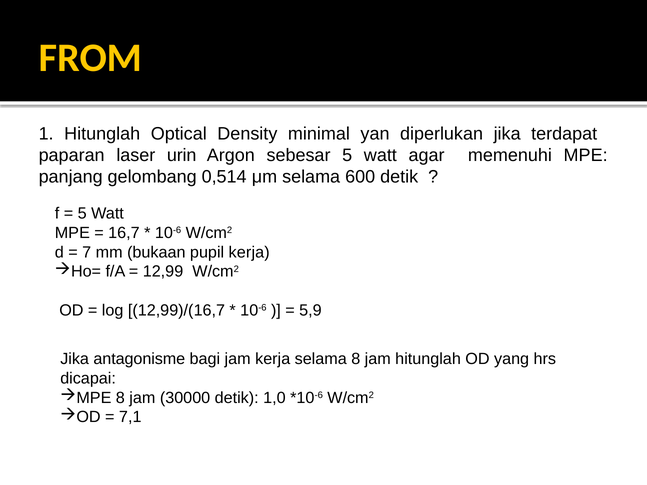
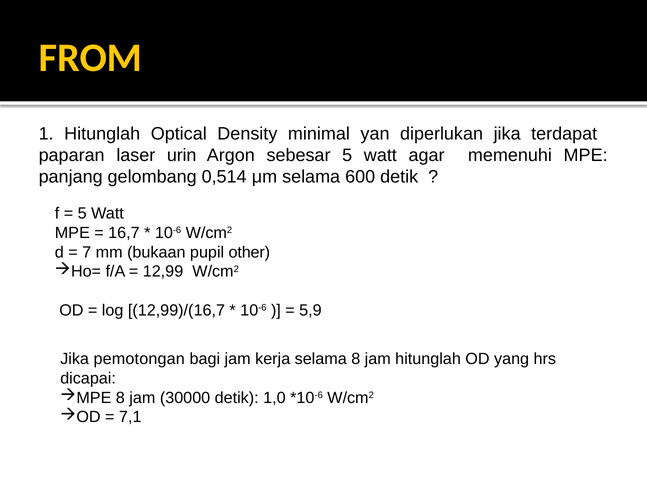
pupil kerja: kerja -> other
antagonisme: antagonisme -> pemotongan
